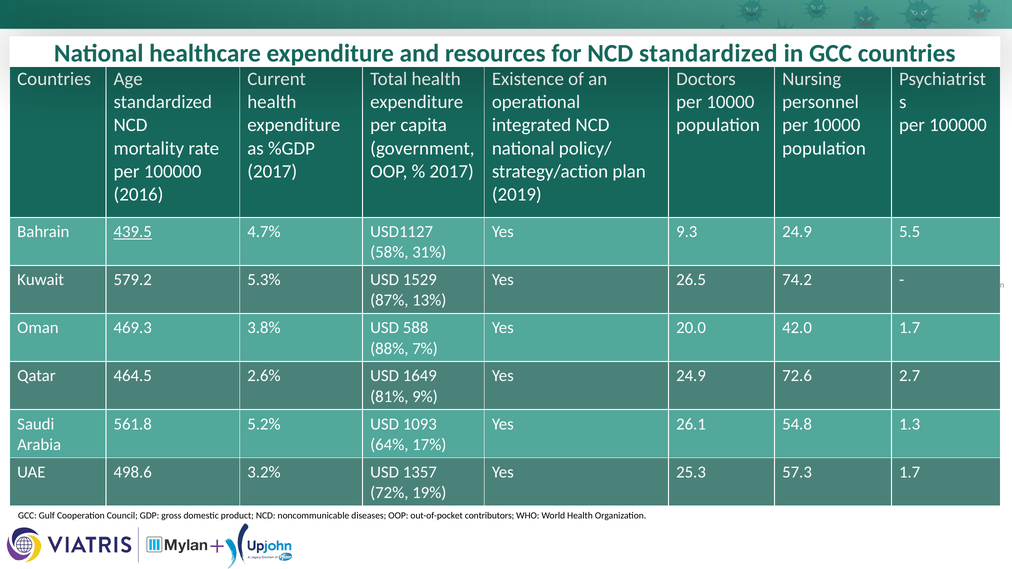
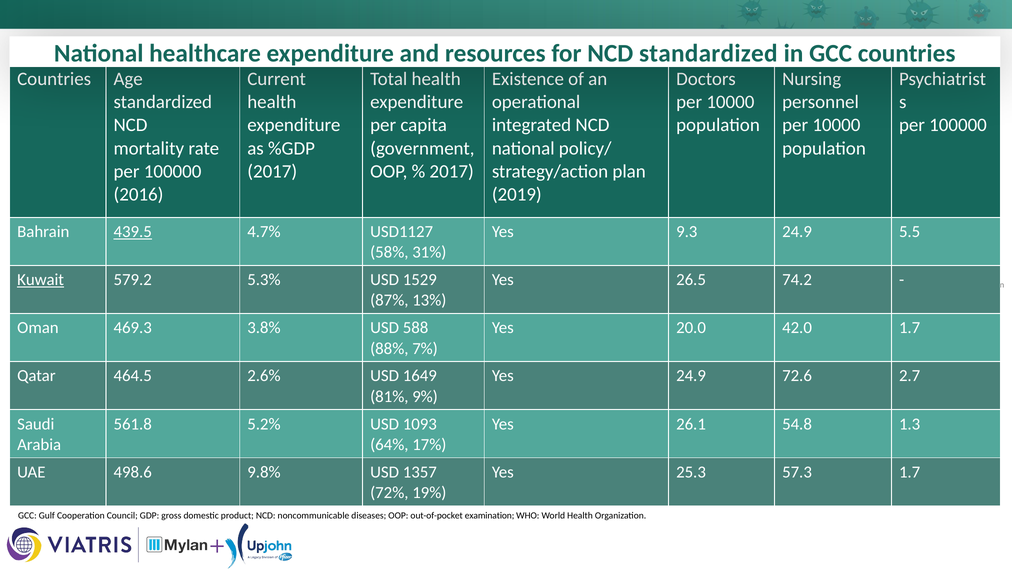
Kuwait underline: none -> present
3.2%: 3.2% -> 9.8%
contributors: contributors -> examination
